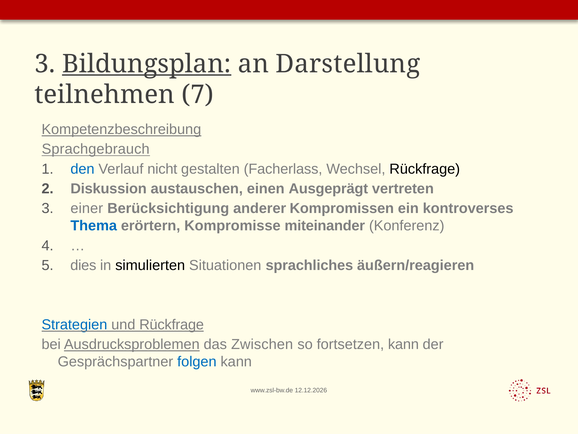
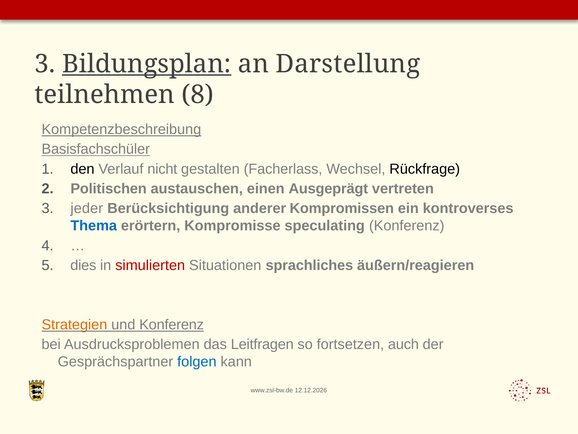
7: 7 -> 8
Sprachgebrauch: Sprachgebrauch -> Basisfachschüler
den colour: blue -> black
Diskussion: Diskussion -> Politischen
einer: einer -> jeder
miteinander: miteinander -> speculating
simulierten colour: black -> red
Strategien colour: blue -> orange
und Rückfrage: Rückfrage -> Konferenz
Ausdrucksproblemen underline: present -> none
Zwischen: Zwischen -> Leitfragen
fortsetzen kann: kann -> auch
